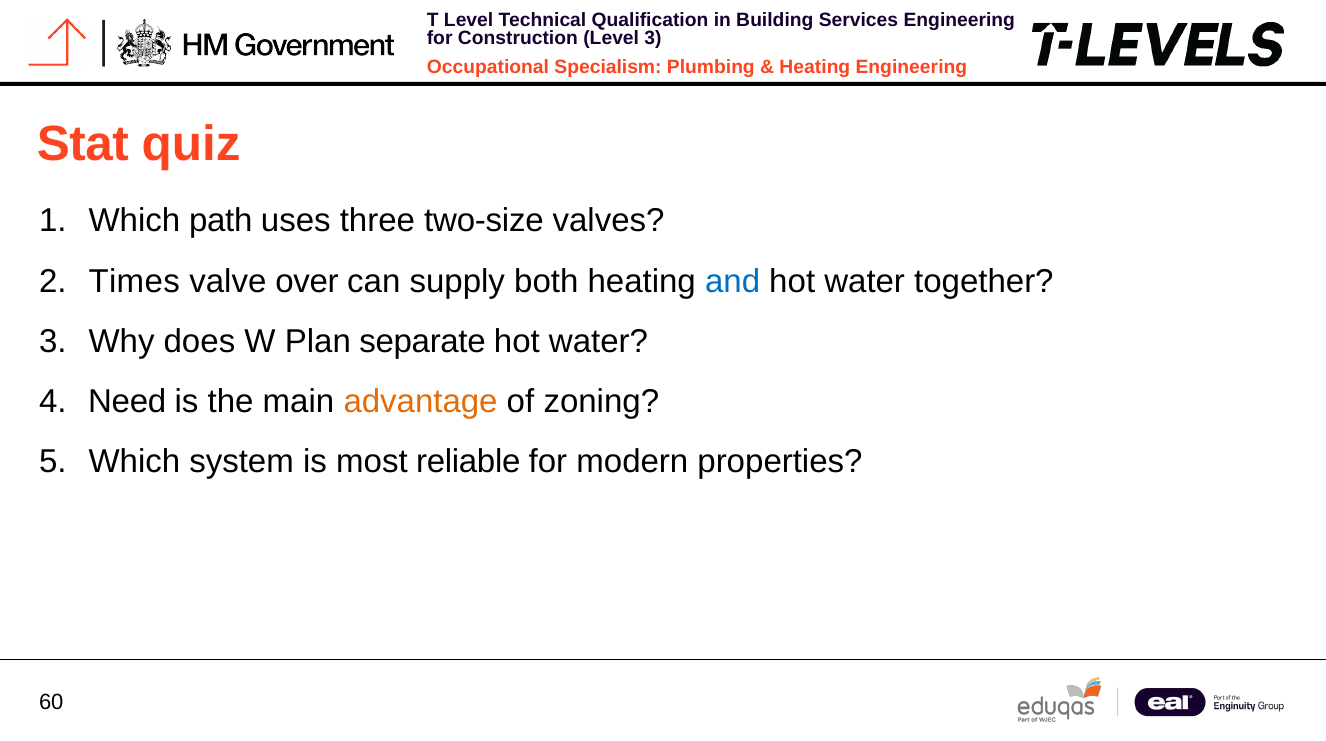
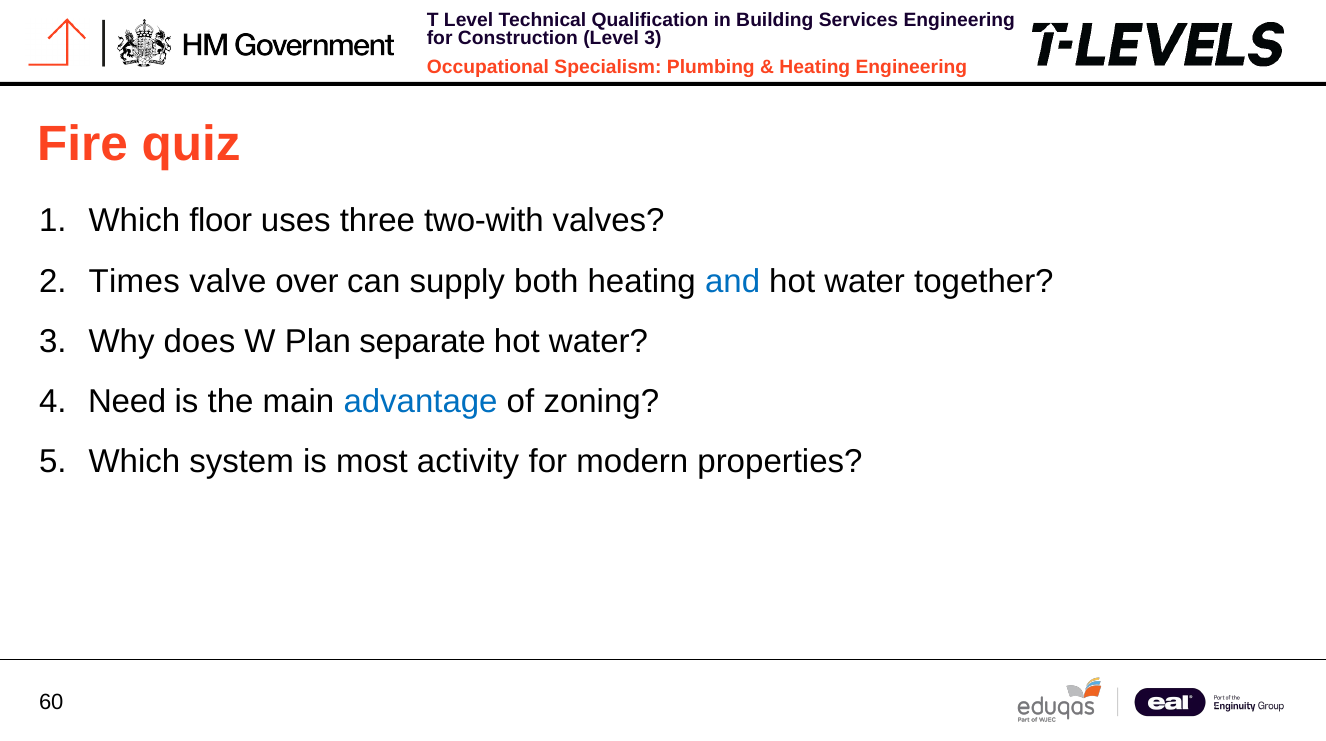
Stat: Stat -> Fire
path: path -> floor
two-size: two-size -> two-with
advantage colour: orange -> blue
reliable: reliable -> activity
